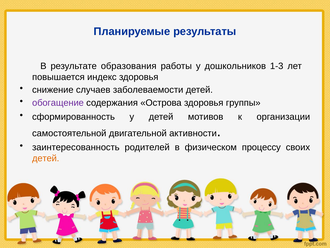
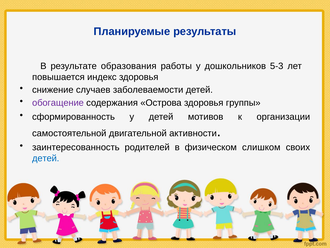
1-3: 1-3 -> 5-3
процессу: процессу -> слишком
детей at (46, 158) colour: orange -> blue
